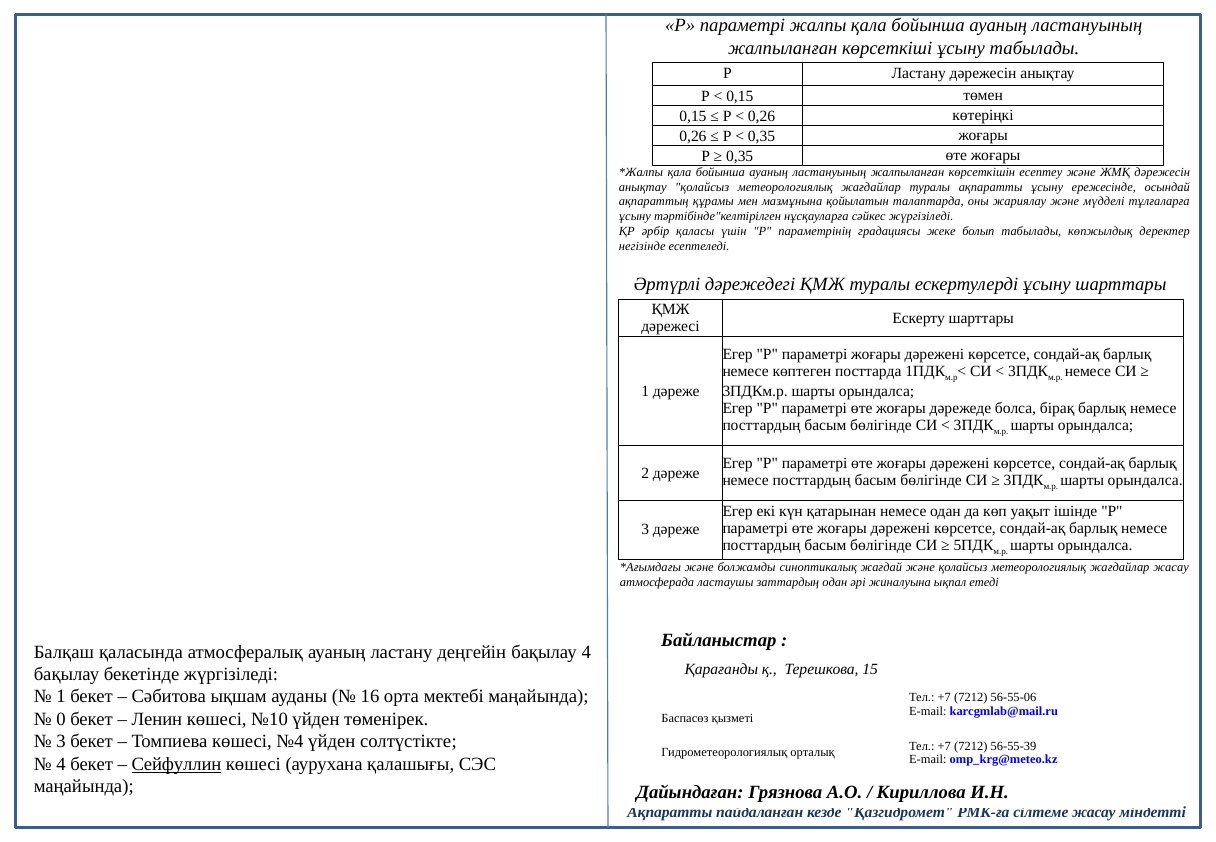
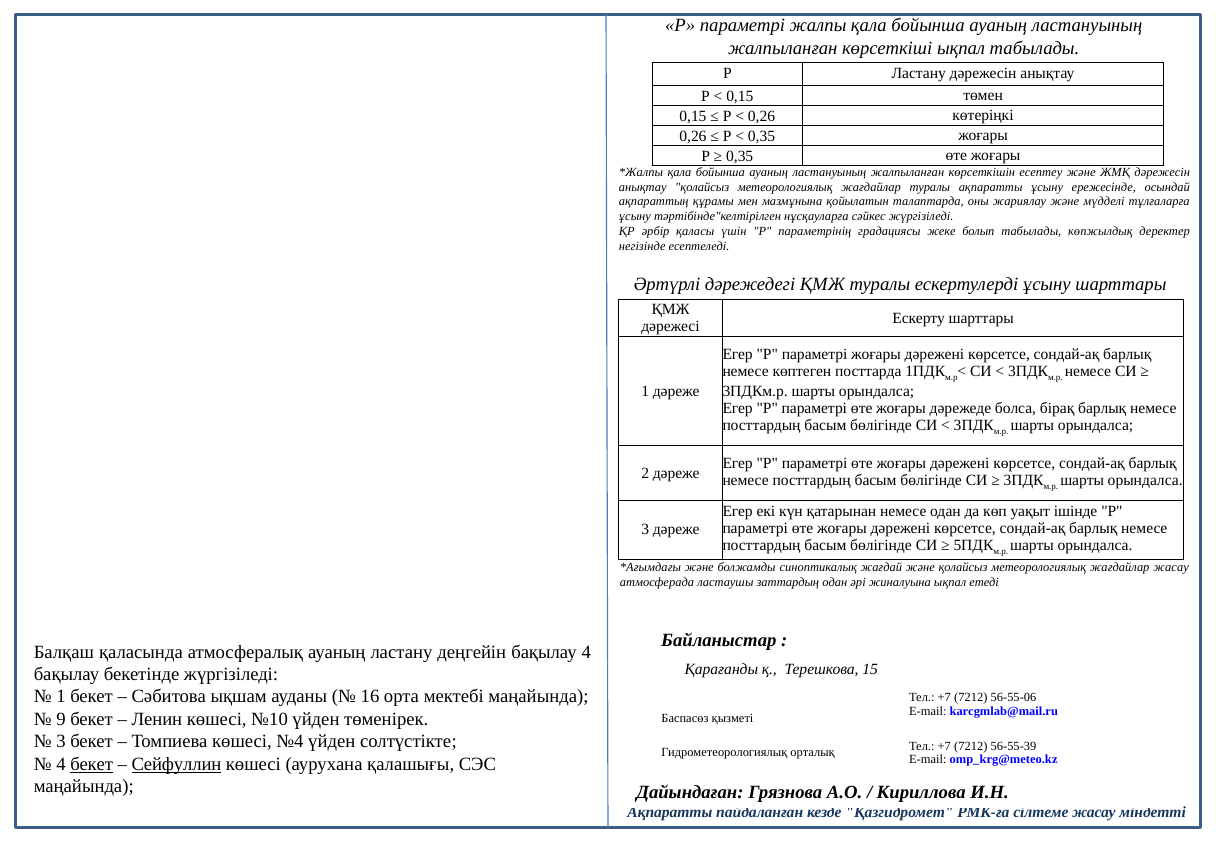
көрсеткіші ұсыну: ұсыну -> ықпал
0: 0 -> 9
бекет at (92, 764) underline: none -> present
